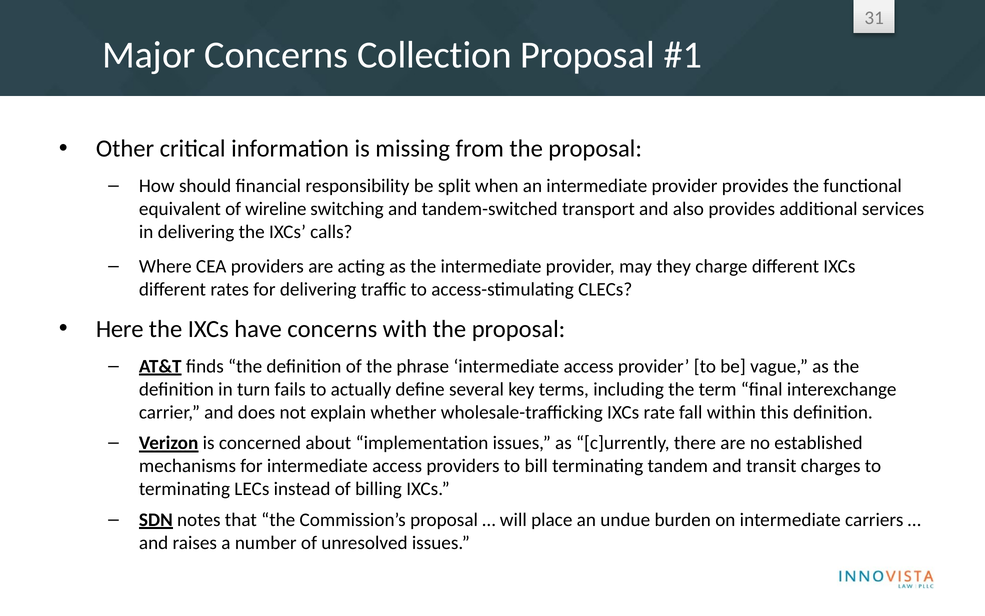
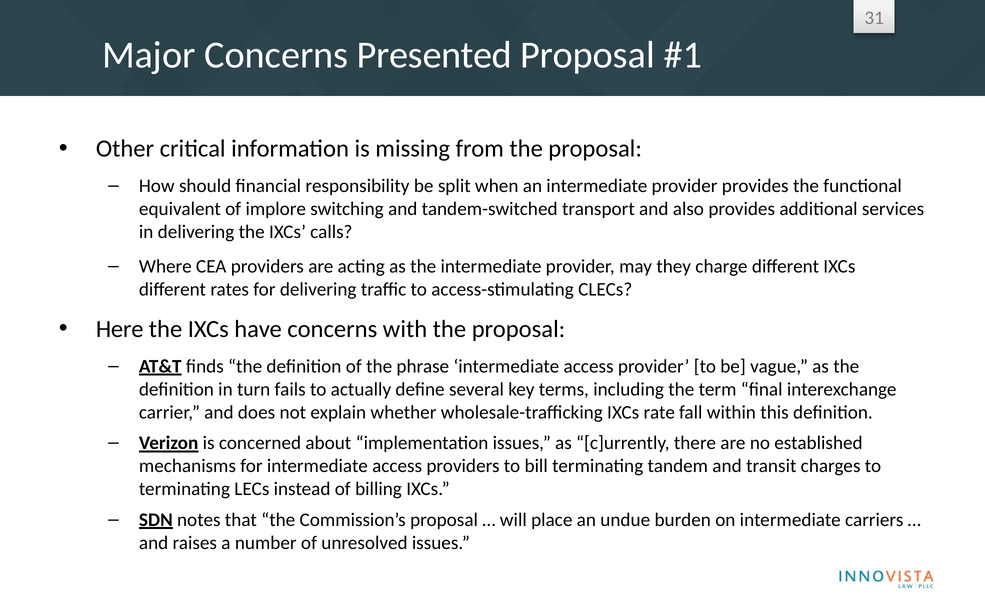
Collection: Collection -> Presented
wireline: wireline -> implore
